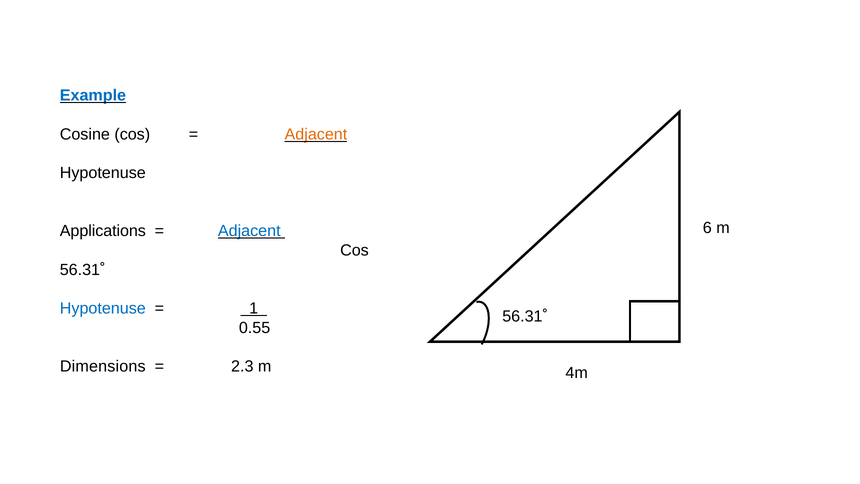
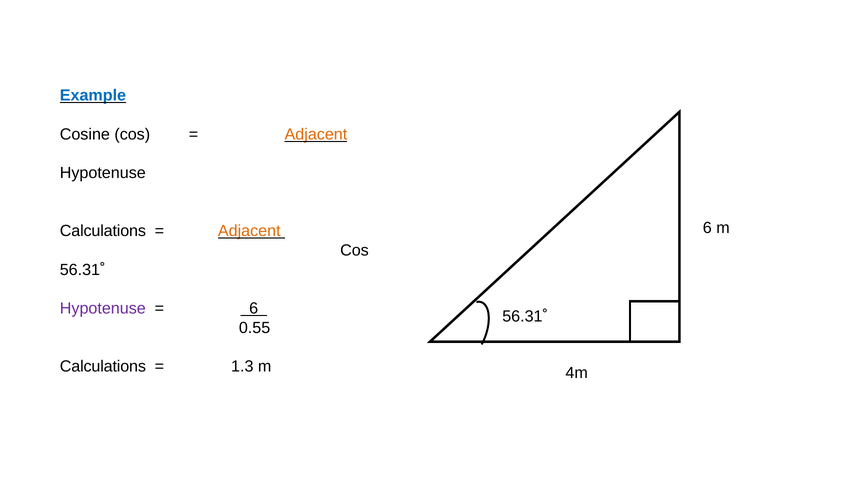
Applications at (103, 231): Applications -> Calculations
Adjacent at (249, 231) colour: blue -> orange
Hypotenuse at (103, 308) colour: blue -> purple
1 at (254, 308): 1 -> 6
Dimensions at (103, 366): Dimensions -> Calculations
2.3: 2.3 -> 1.3
